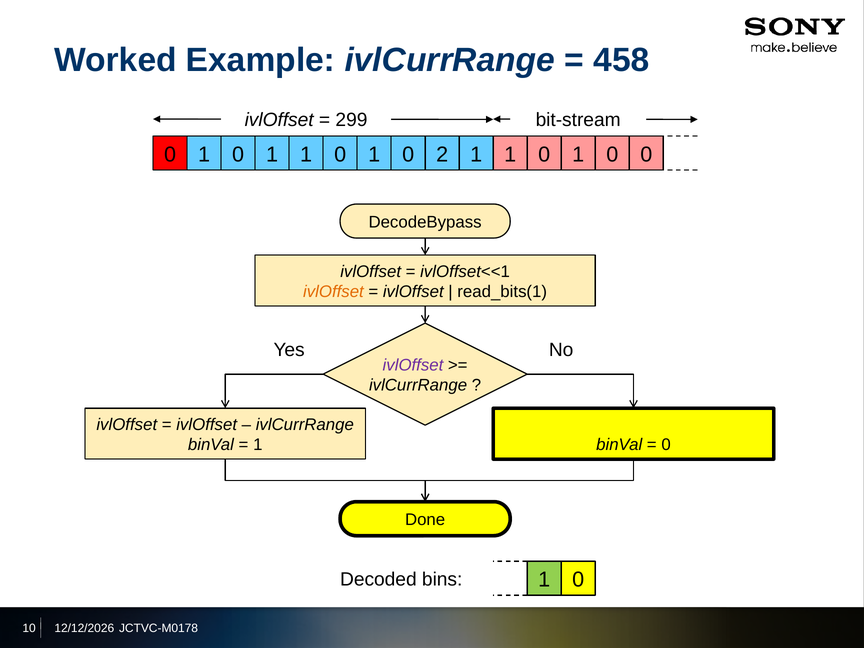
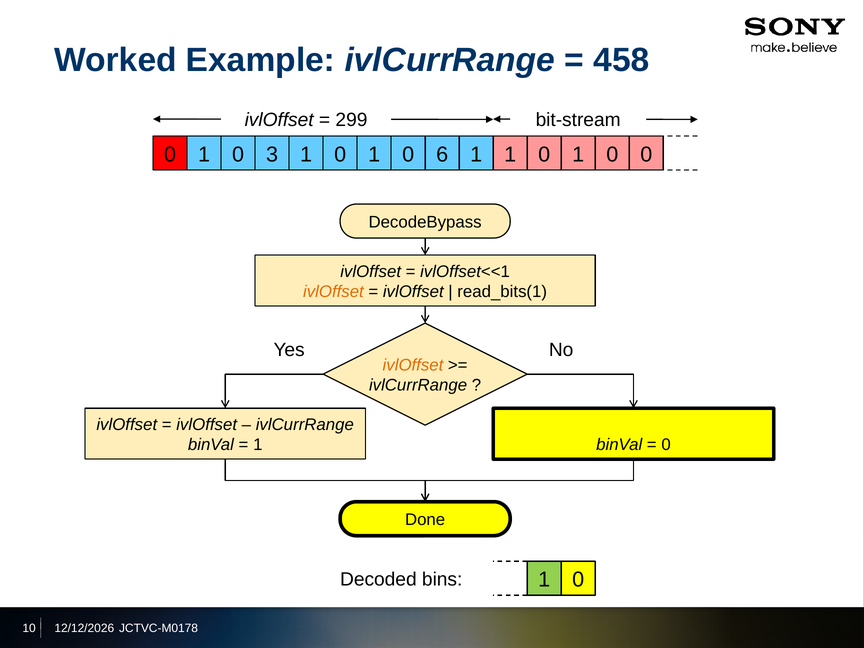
0 1 0 1: 1 -> 3
2: 2 -> 6
ivlOffset at (413, 365) colour: purple -> orange
